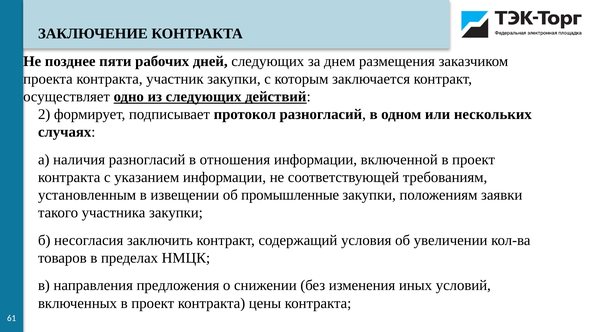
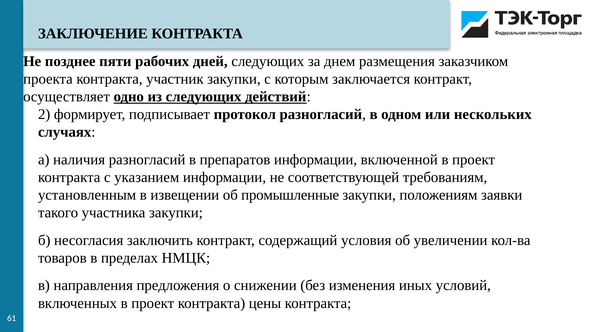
отношения: отношения -> препаратов
